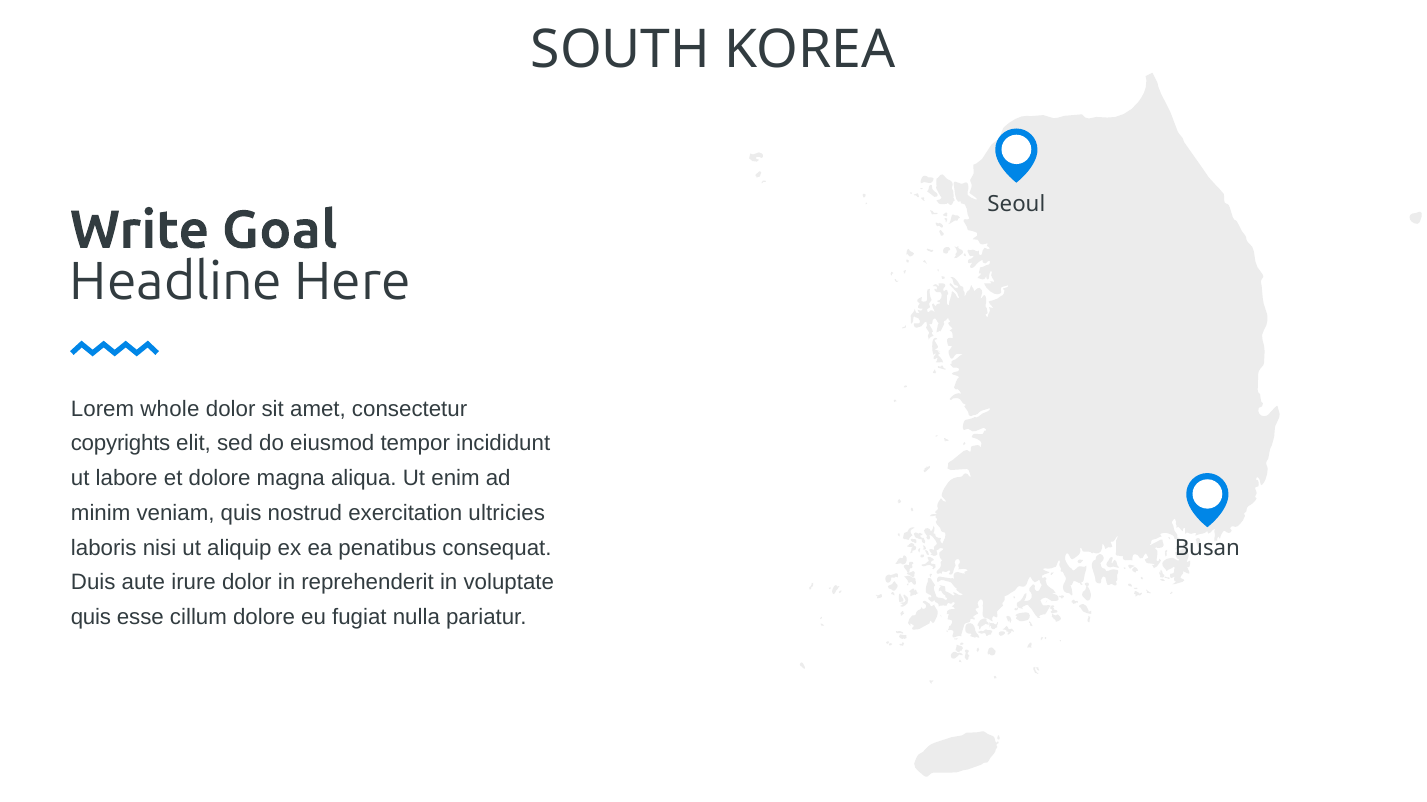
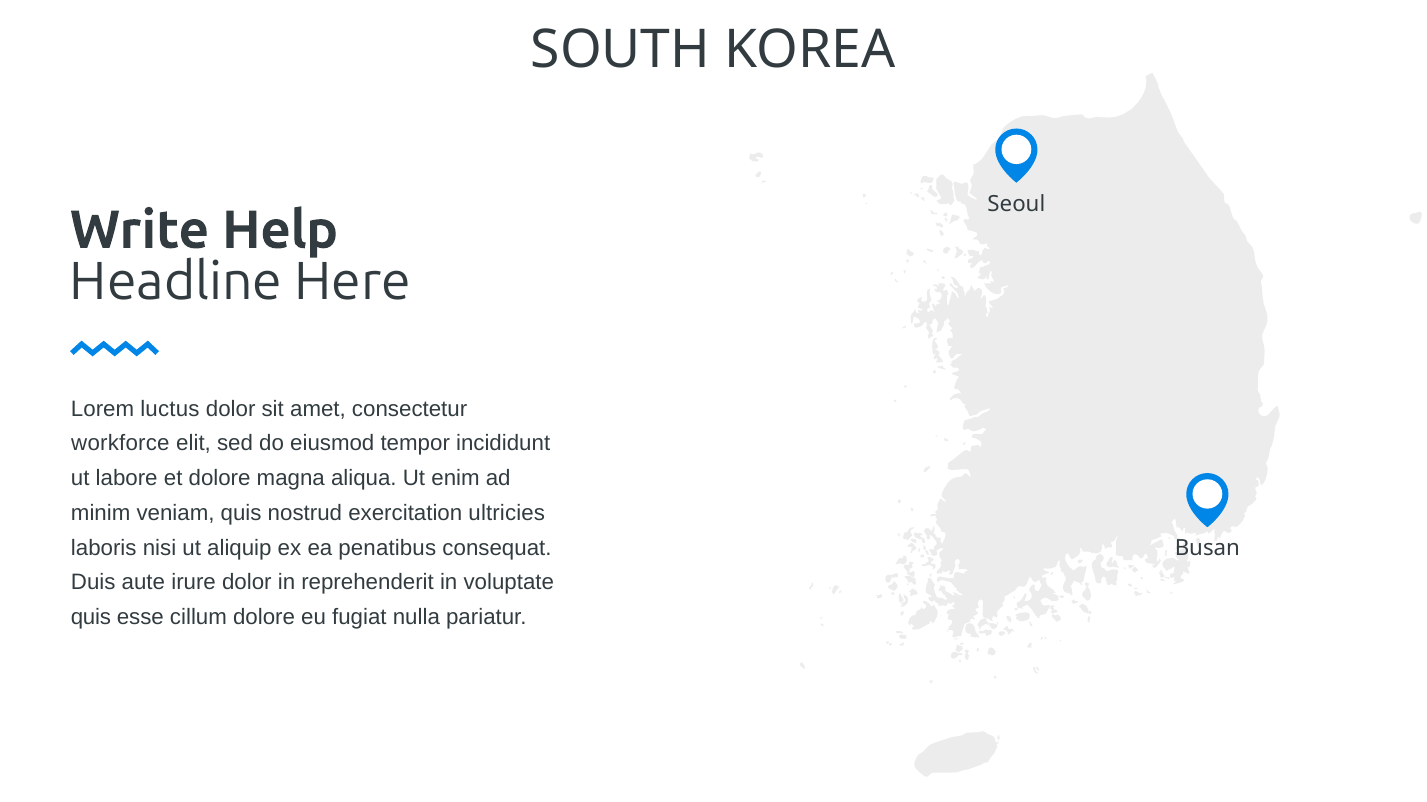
Goal: Goal -> Help
whole: whole -> luctus
copyrights: copyrights -> workforce
